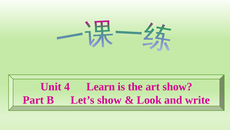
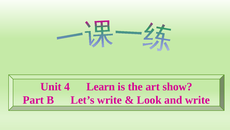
Let’s show: show -> write
